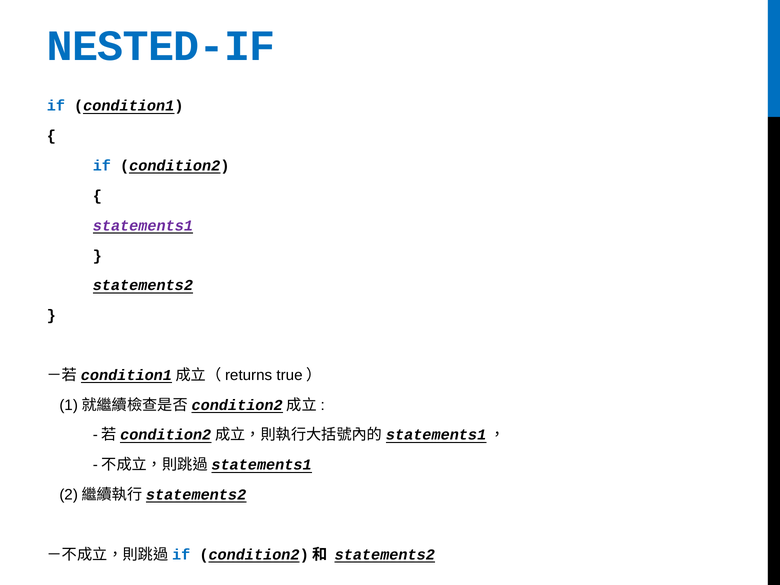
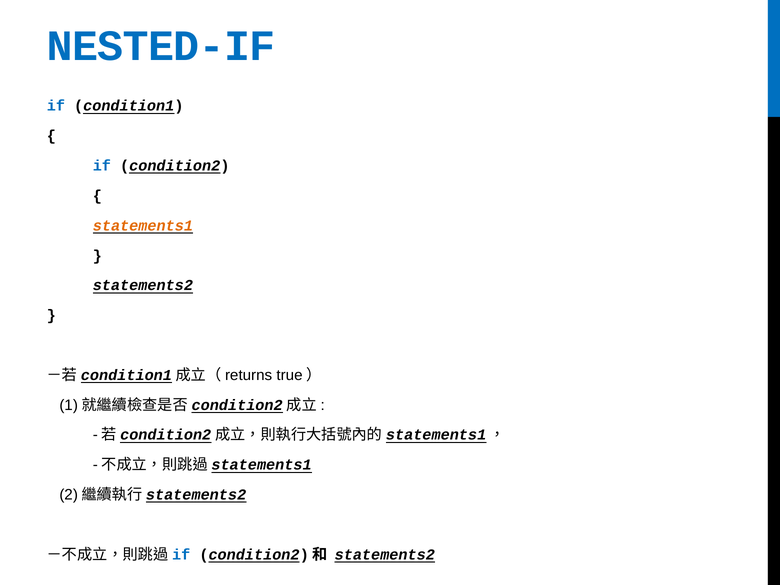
statements1 colour: purple -> orange
